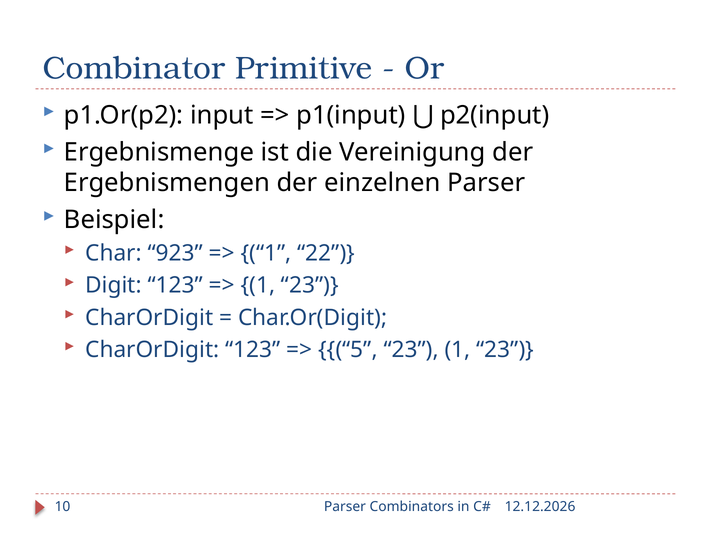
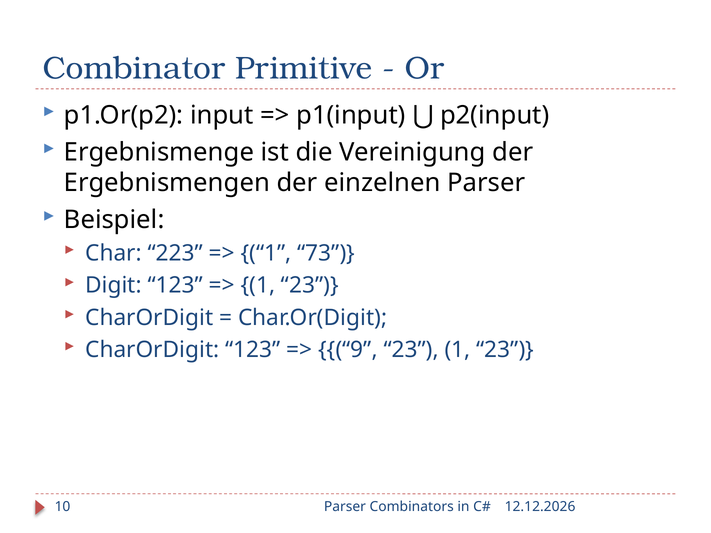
923: 923 -> 223
22: 22 -> 73
5: 5 -> 9
